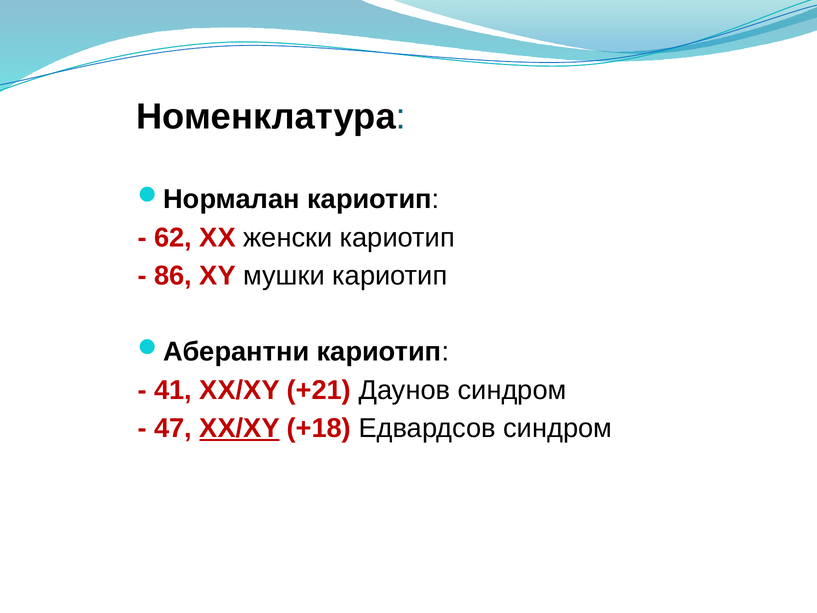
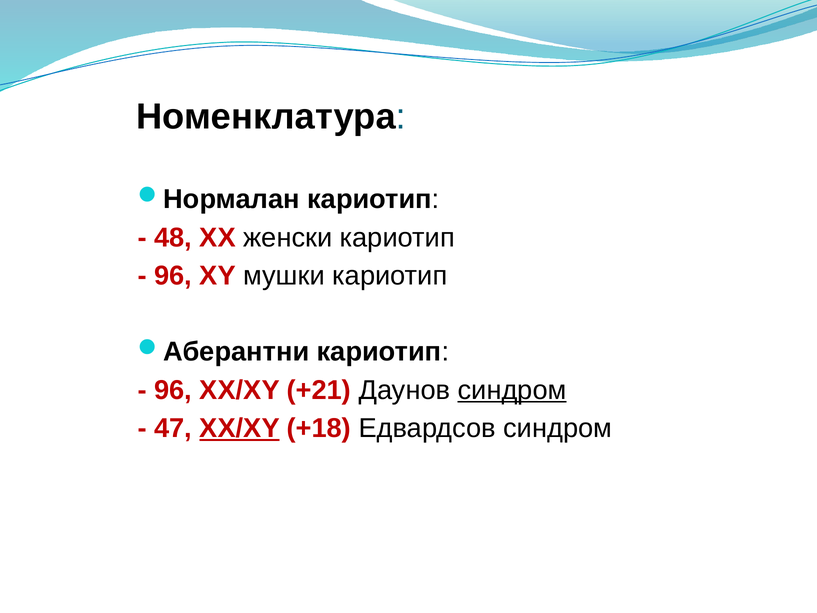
62: 62 -> 48
86 at (173, 276): 86 -> 96
41 at (173, 390): 41 -> 96
синдром at (512, 390) underline: none -> present
